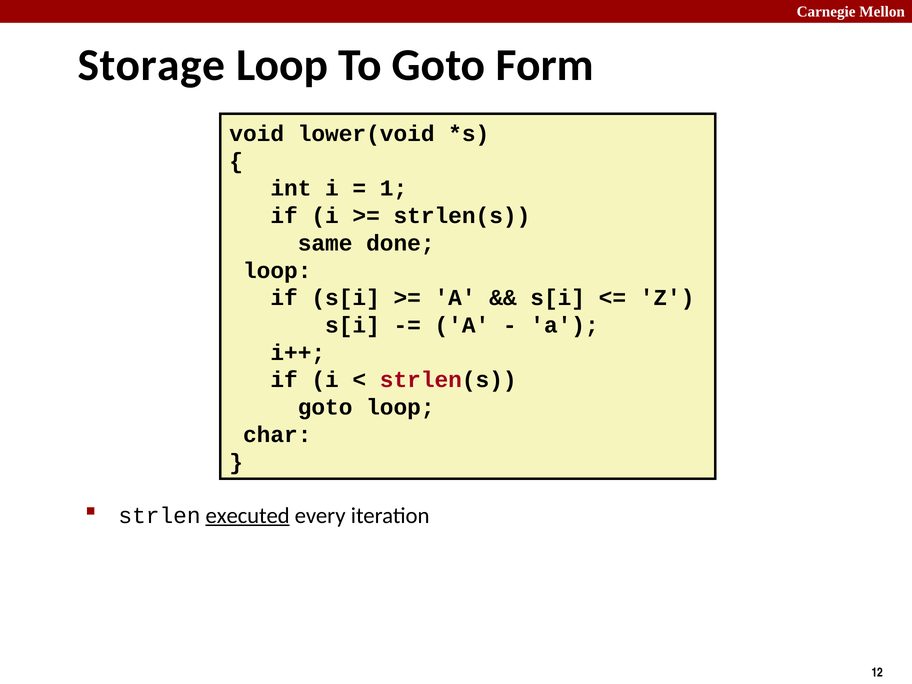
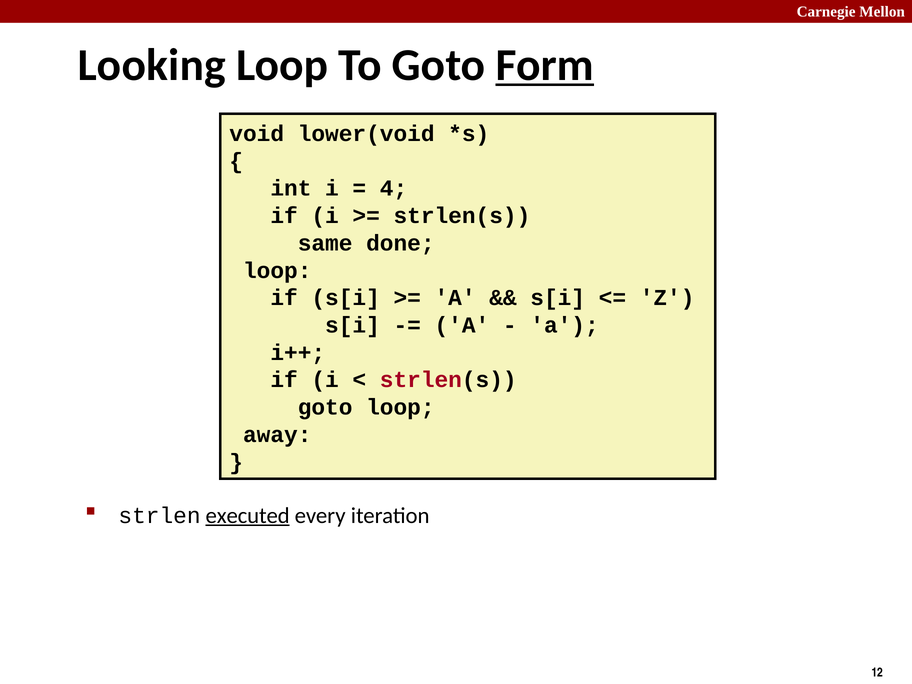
Storage: Storage -> Looking
Form underline: none -> present
1: 1 -> 4
char: char -> away
